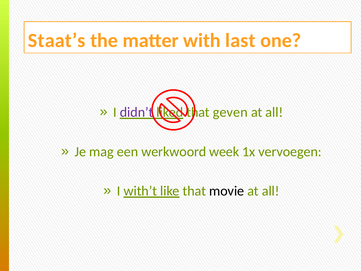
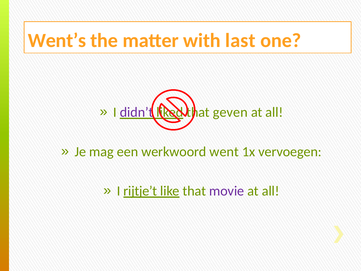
Staat’s: Staat’s -> Went’s
week: week -> went
with’t: with’t -> rijtje’t
movie colour: black -> purple
